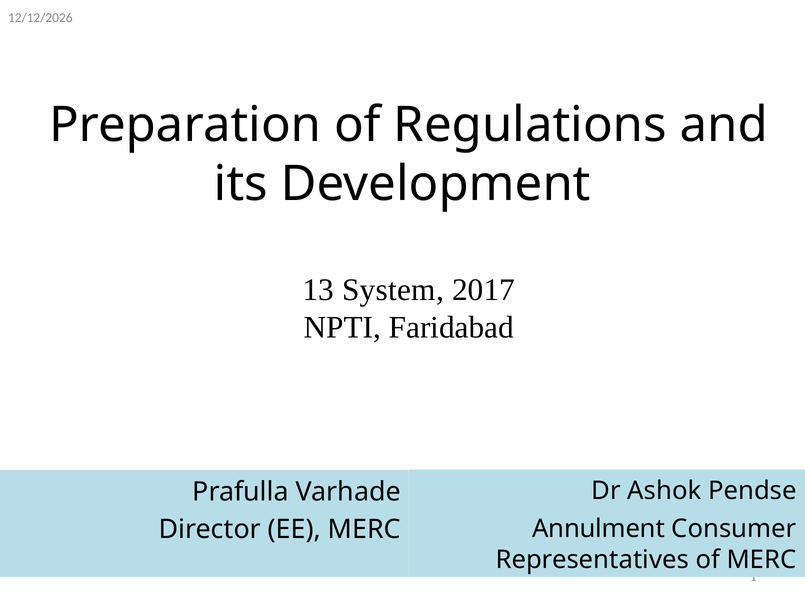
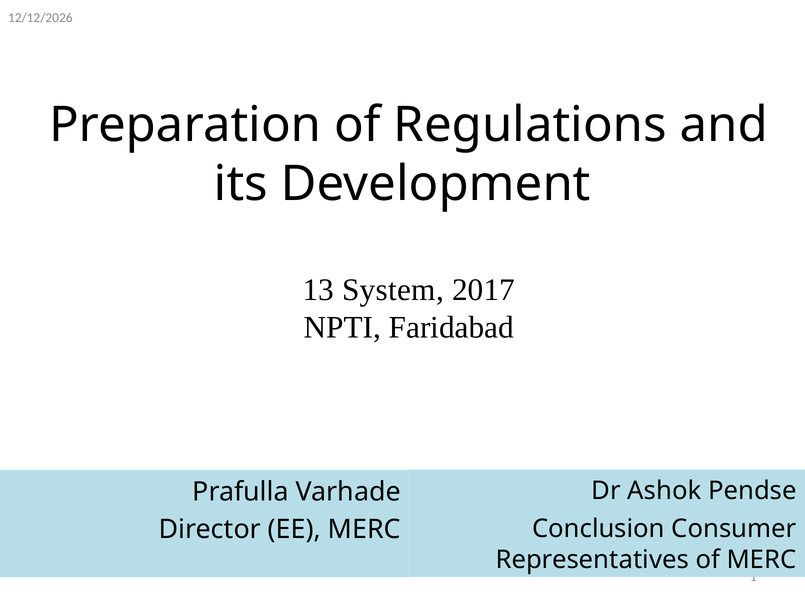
Annulment: Annulment -> Conclusion
